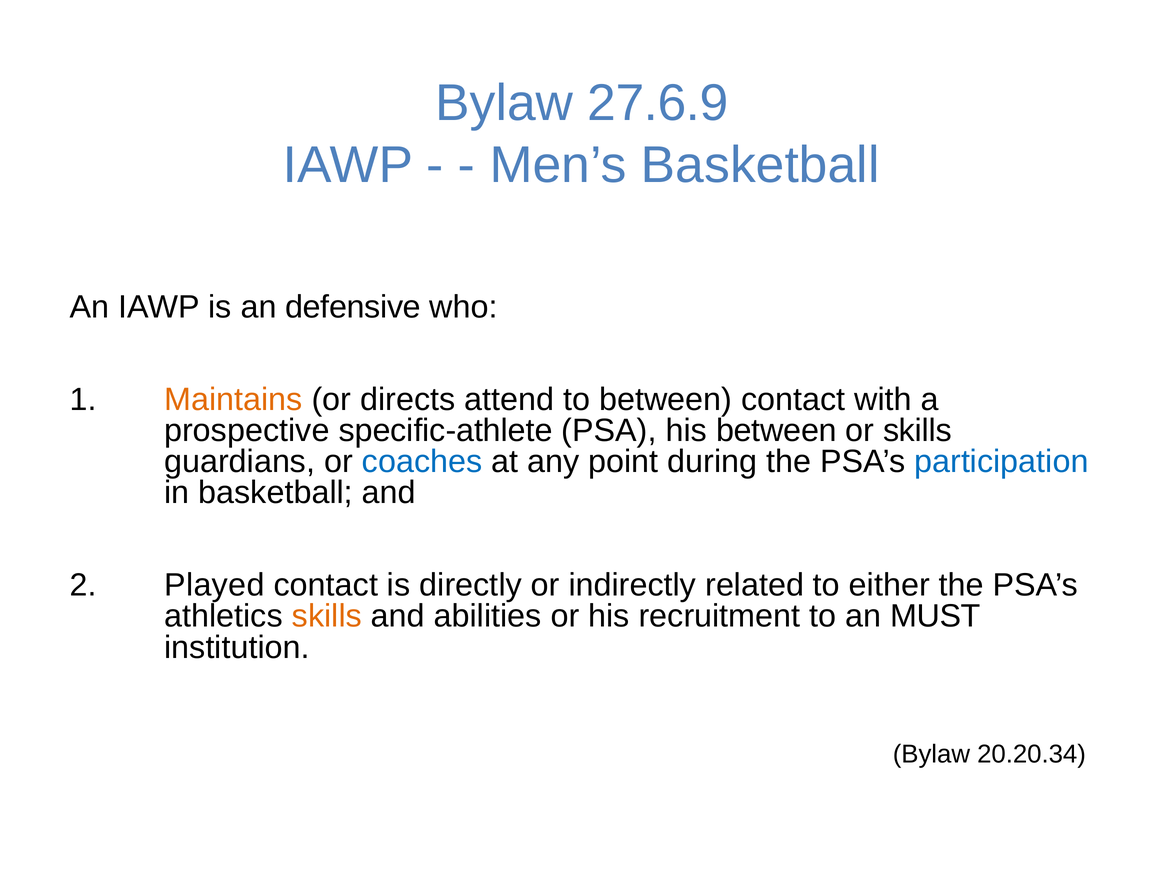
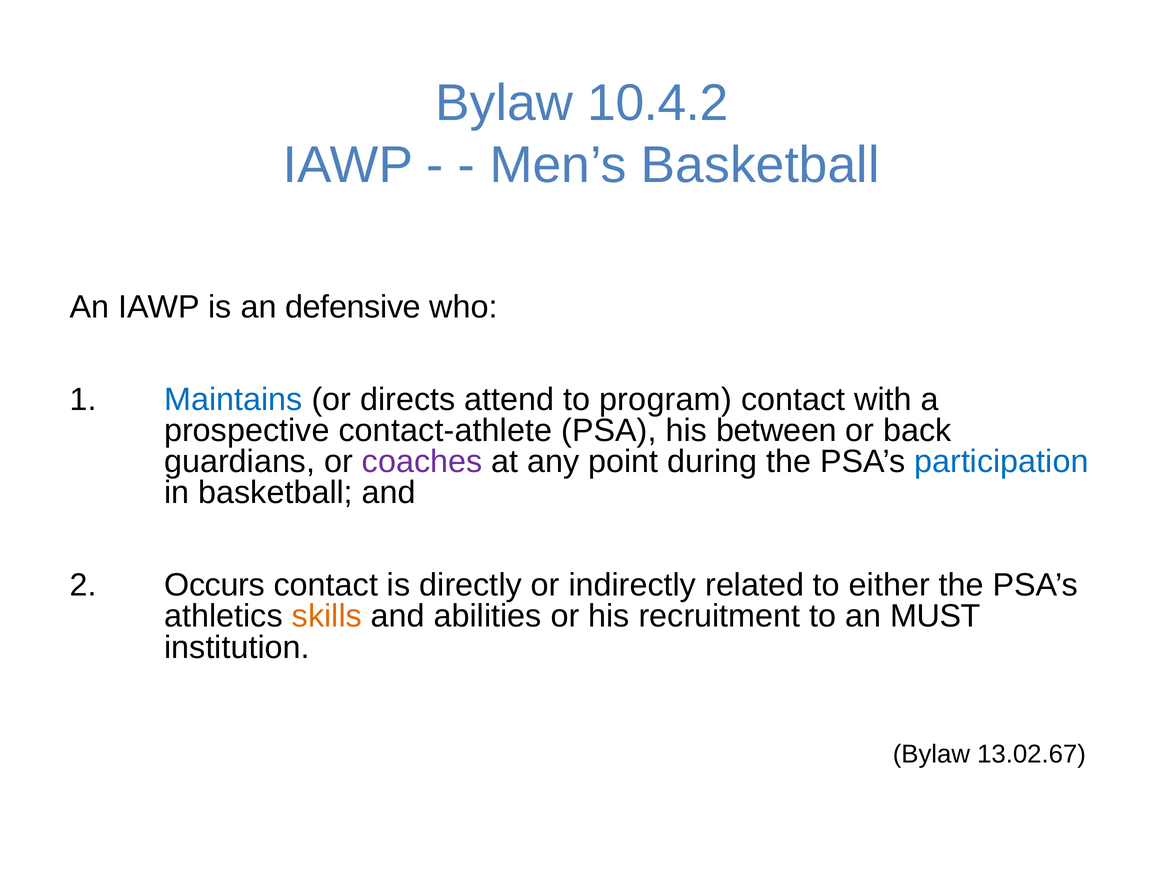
27.6.9: 27.6.9 -> 10.4.2
Maintains colour: orange -> blue
to between: between -> program
specific-athlete: specific-athlete -> contact-athlete
or skills: skills -> back
coaches colour: blue -> purple
Played: Played -> Occurs
20.20.34: 20.20.34 -> 13.02.67
